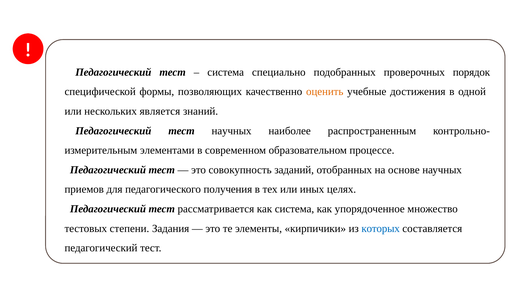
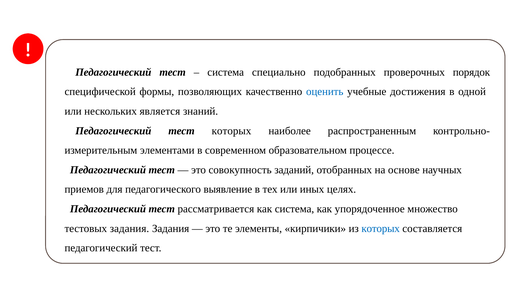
оценить colour: orange -> blue
тест научных: научных -> которых
получения: получения -> выявление
тестовых степени: степени -> задания
